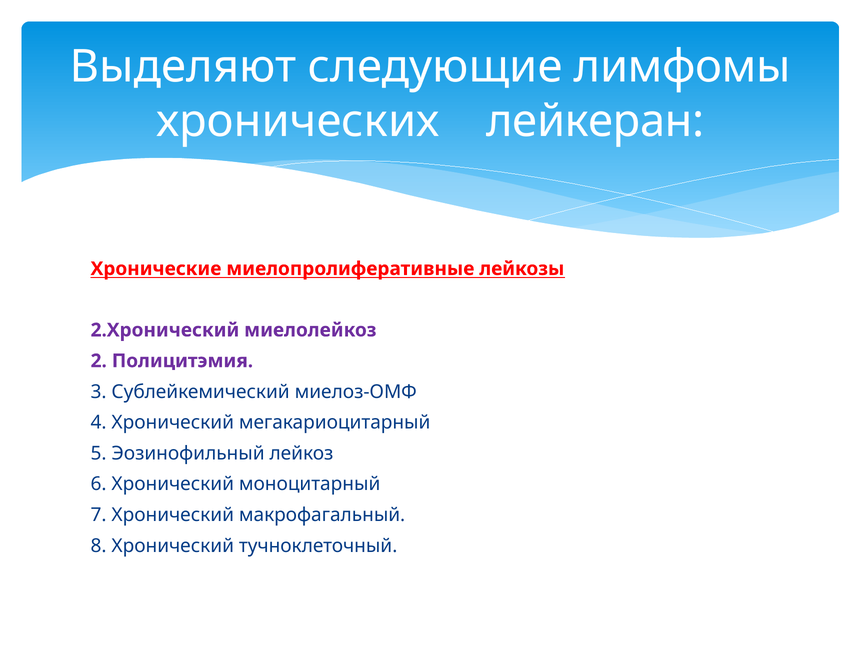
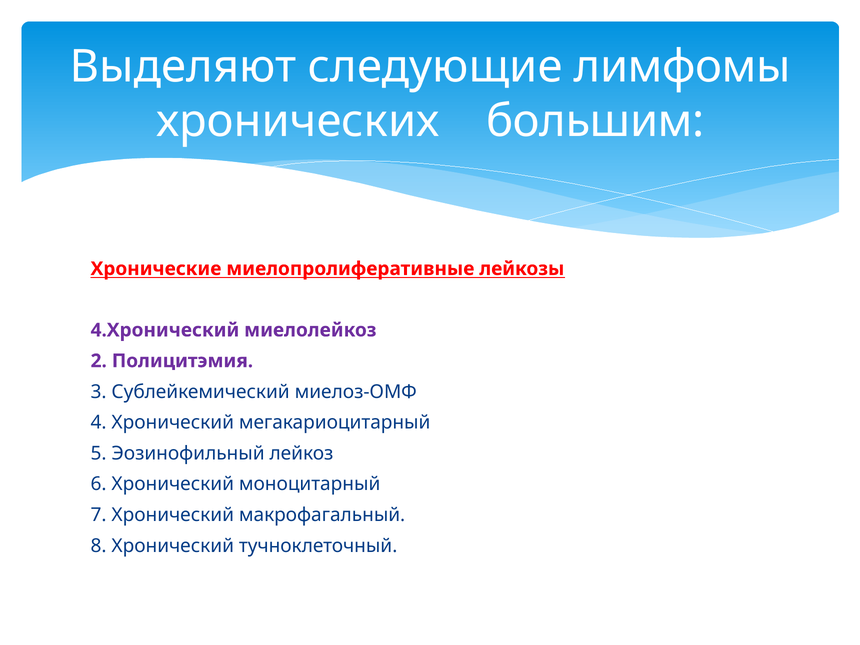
лейкеран: лейкеран -> большим
2.Хронический: 2.Хронический -> 4.Хронический
